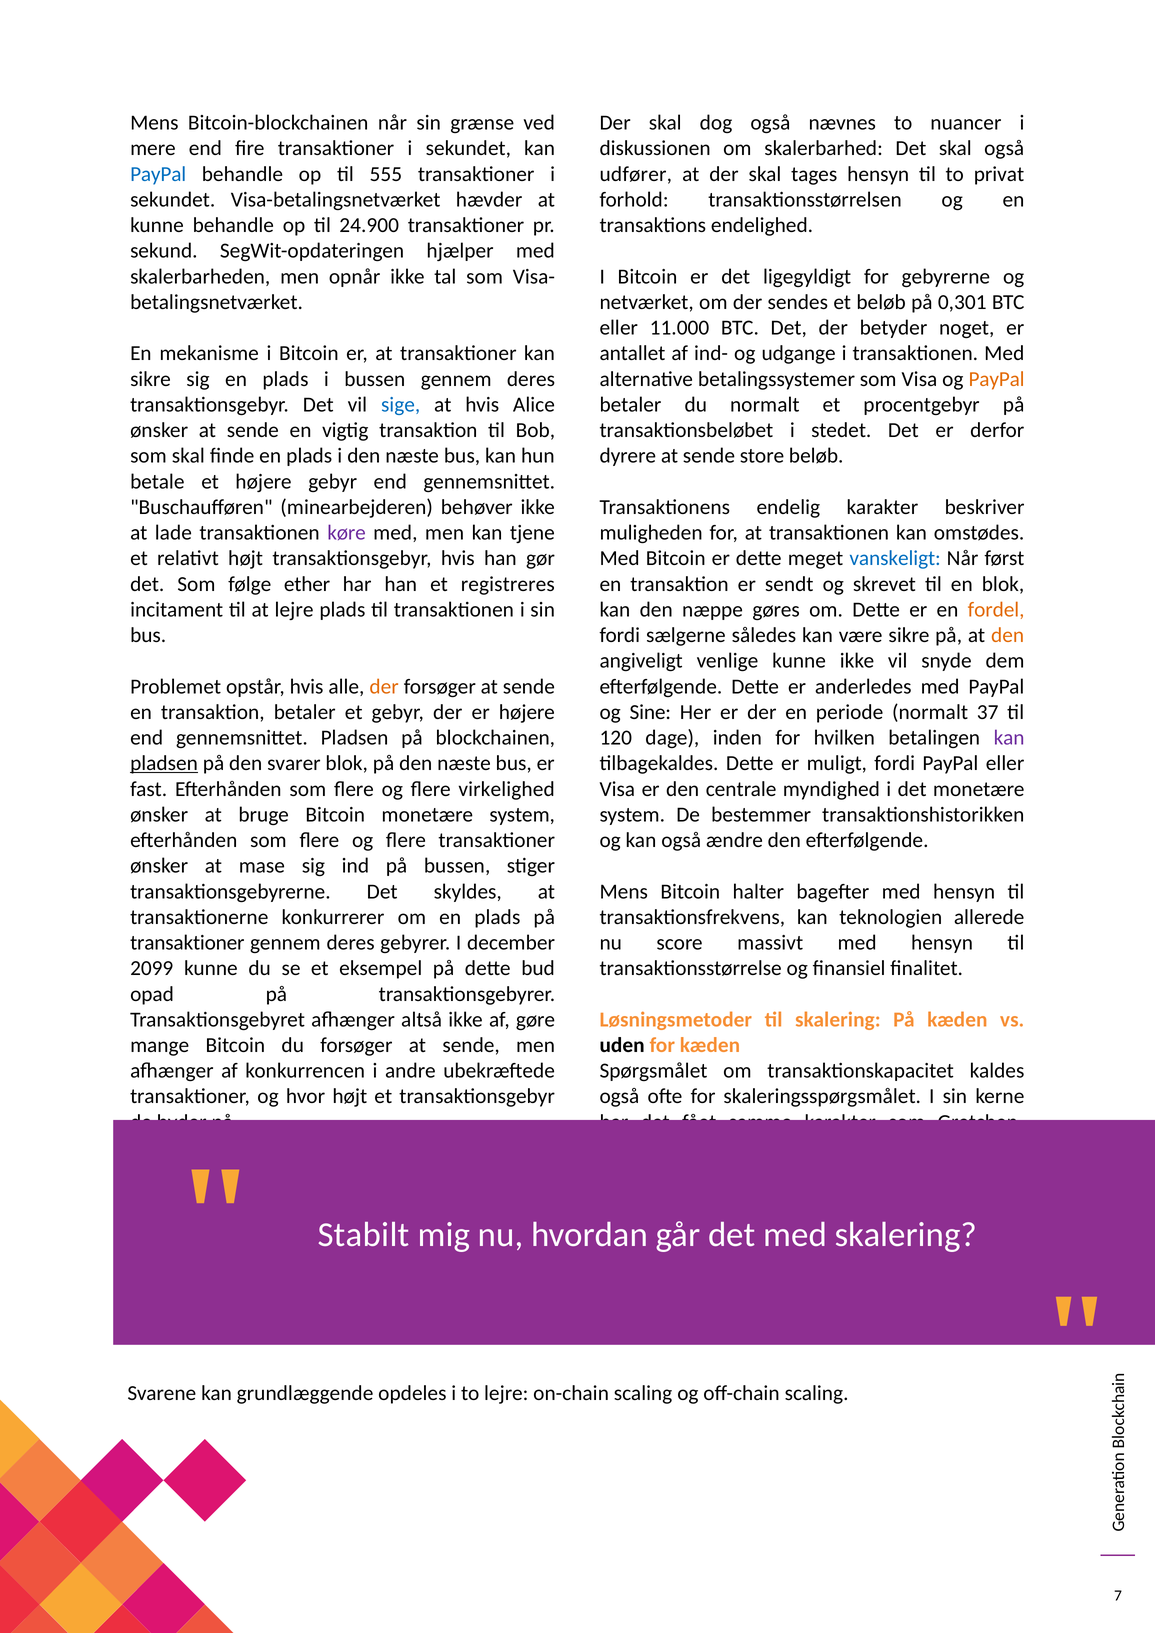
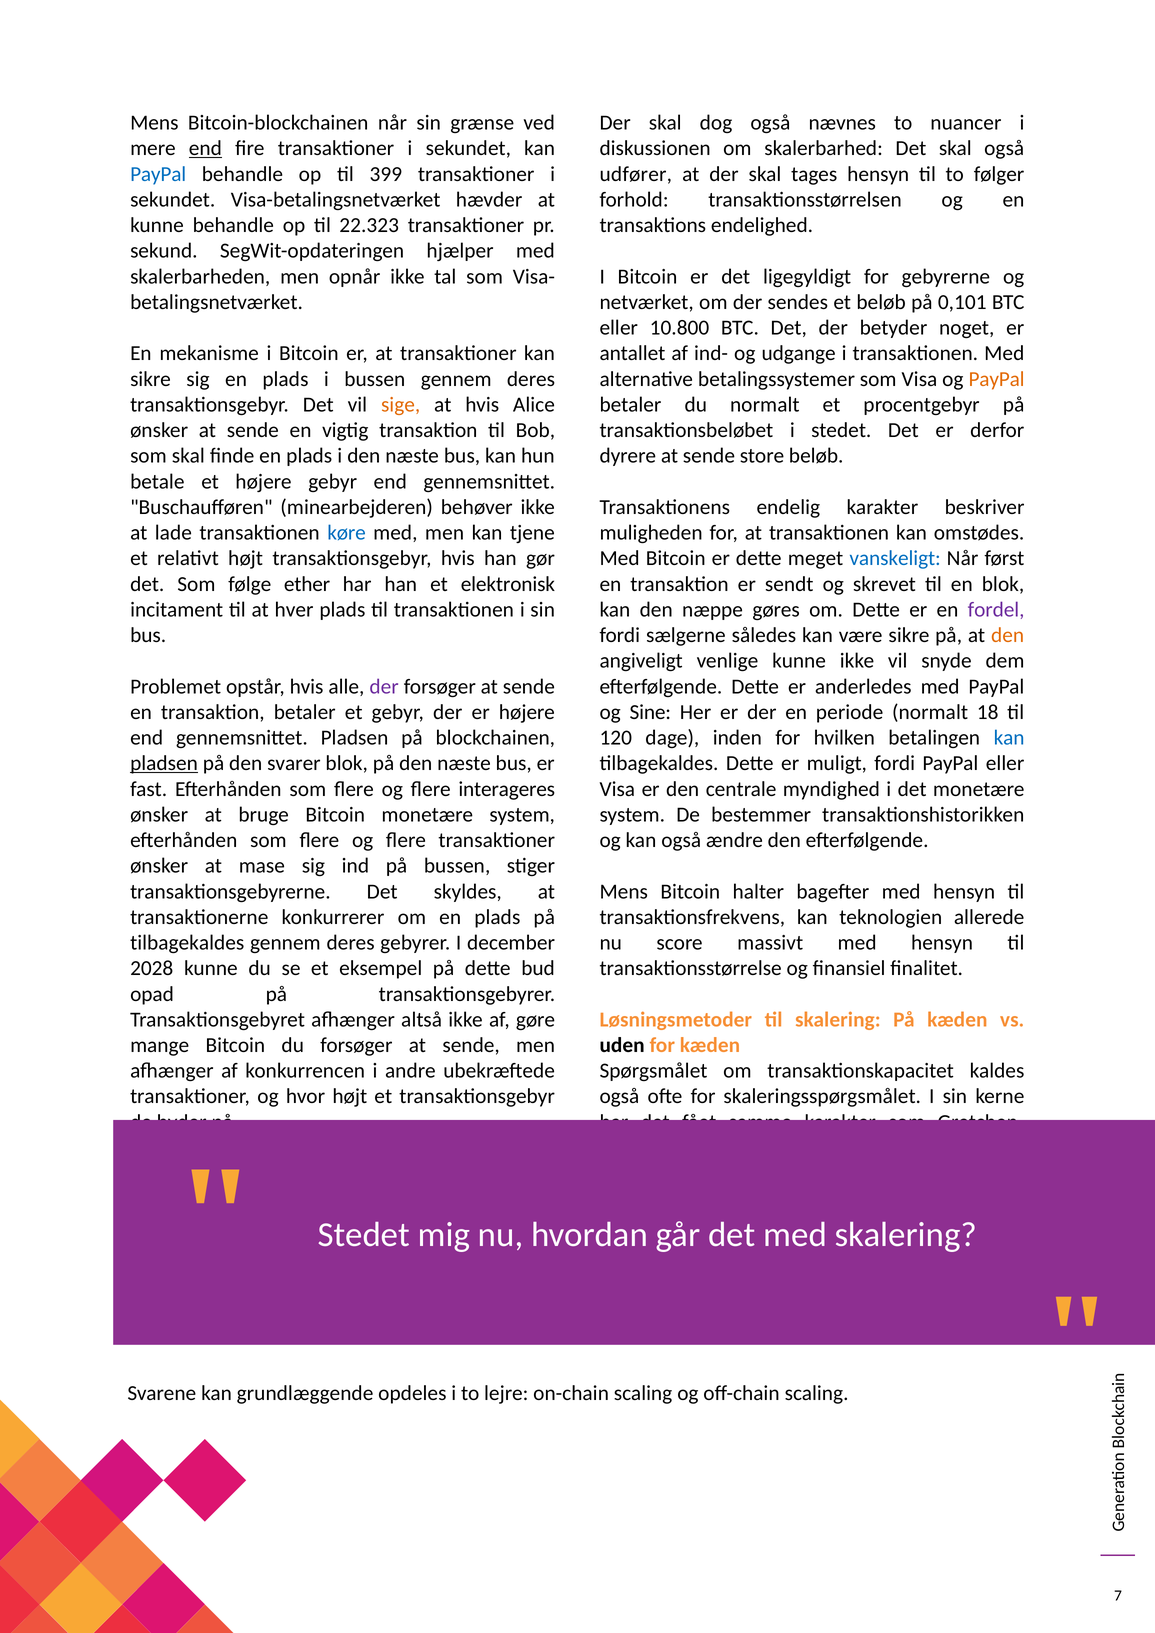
end at (205, 148) underline: none -> present
555: 555 -> 399
privat: privat -> følger
24.900: 24.900 -> 22.323
0,301: 0,301 -> 0,101
11.000: 11.000 -> 10.800
sige colour: blue -> orange
køre colour: purple -> blue
registreres: registreres -> elektronisk
at lejre: lejre -> hver
fordel colour: orange -> purple
der at (384, 687) colour: orange -> purple
37: 37 -> 18
kan at (1009, 738) colour: purple -> blue
virkelighed: virkelighed -> interageres
transaktioner at (187, 943): transaktioner -> tilbagekaldes
2099: 2099 -> 2028
Stabilt at (364, 1235): Stabilt -> Stedet
